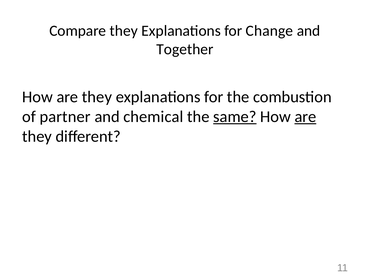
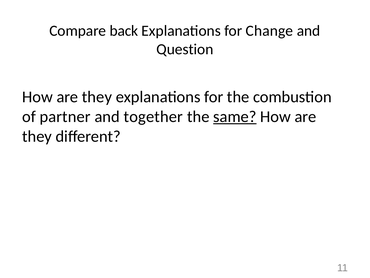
Compare they: they -> back
Together: Together -> Question
chemical: chemical -> together
are at (305, 117) underline: present -> none
